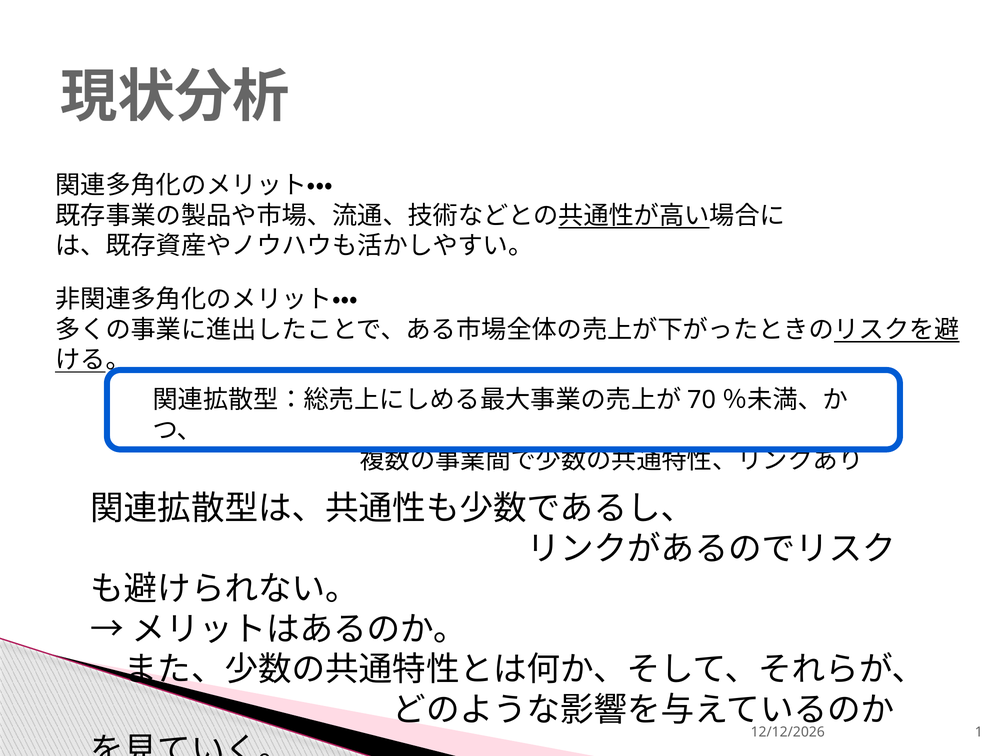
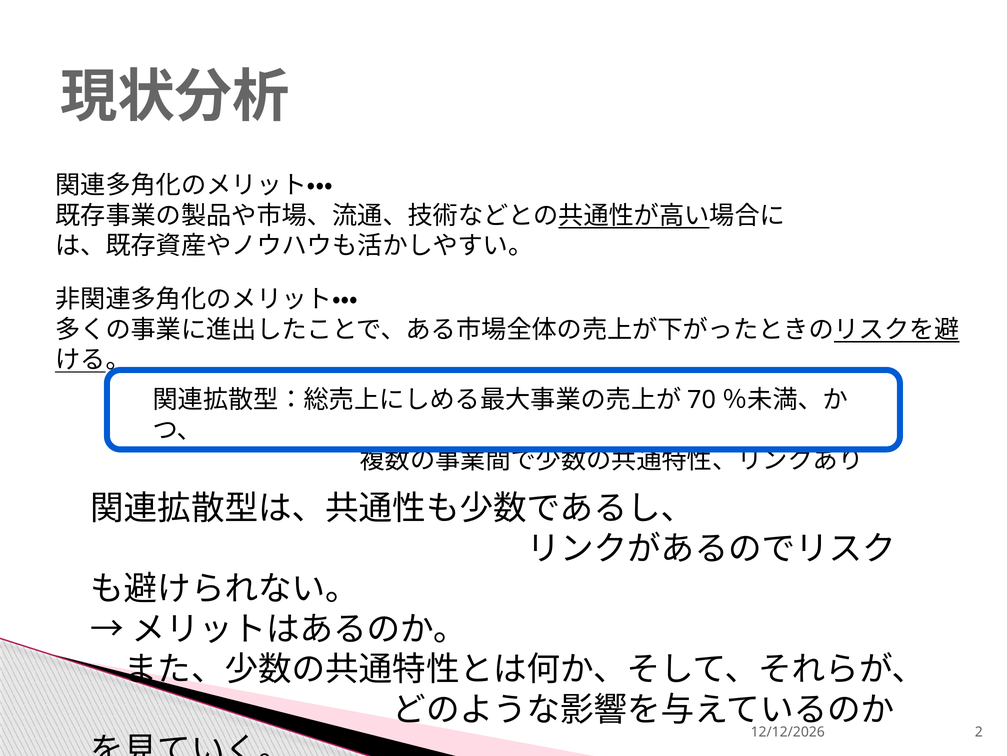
1: 1 -> 2
